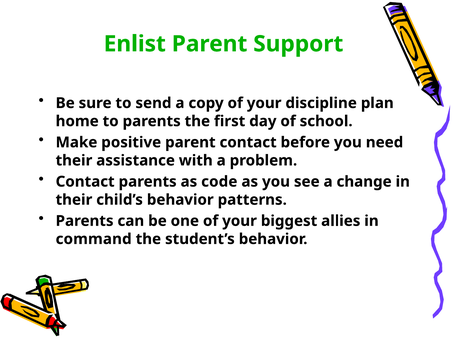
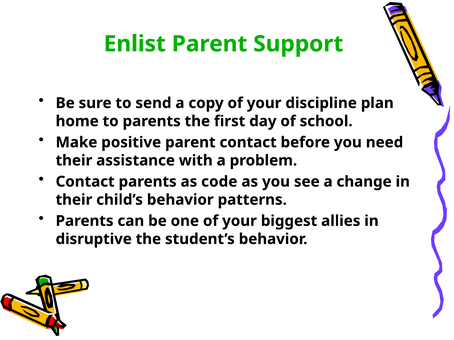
command: command -> disruptive
